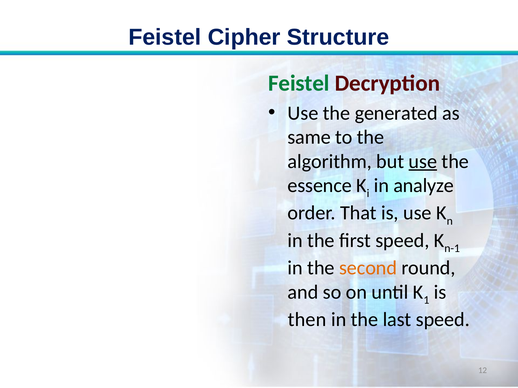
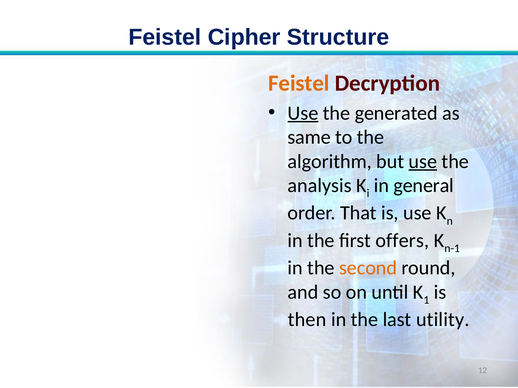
Feistel at (299, 83) colour: green -> orange
Use at (303, 113) underline: none -> present
essence: essence -> analysis
analyze: analyze -> general
first speed: speed -> offers
last speed: speed -> utility
